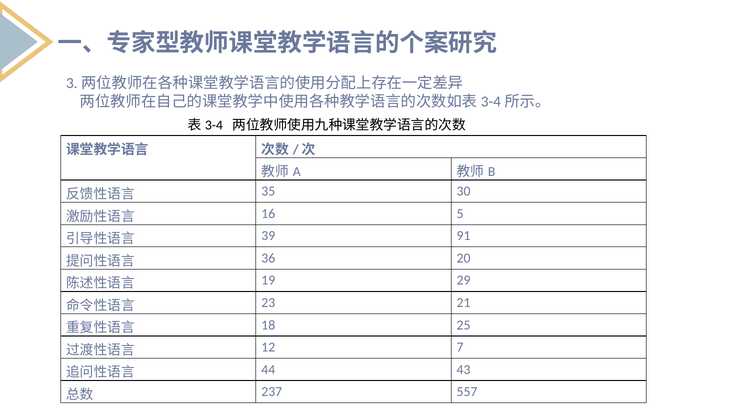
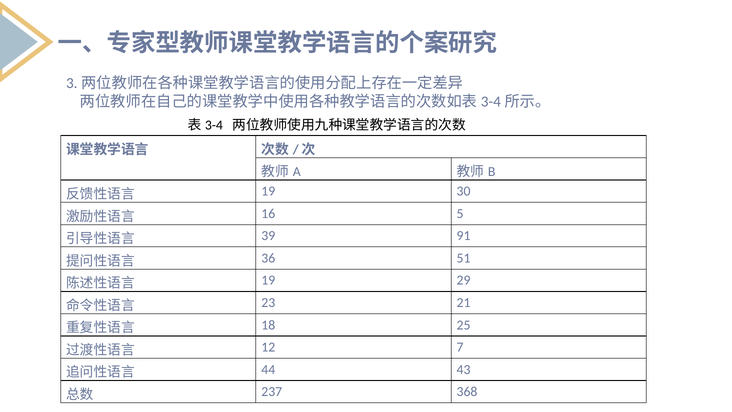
35 at (268, 191): 35 -> 19
20: 20 -> 51
557: 557 -> 368
